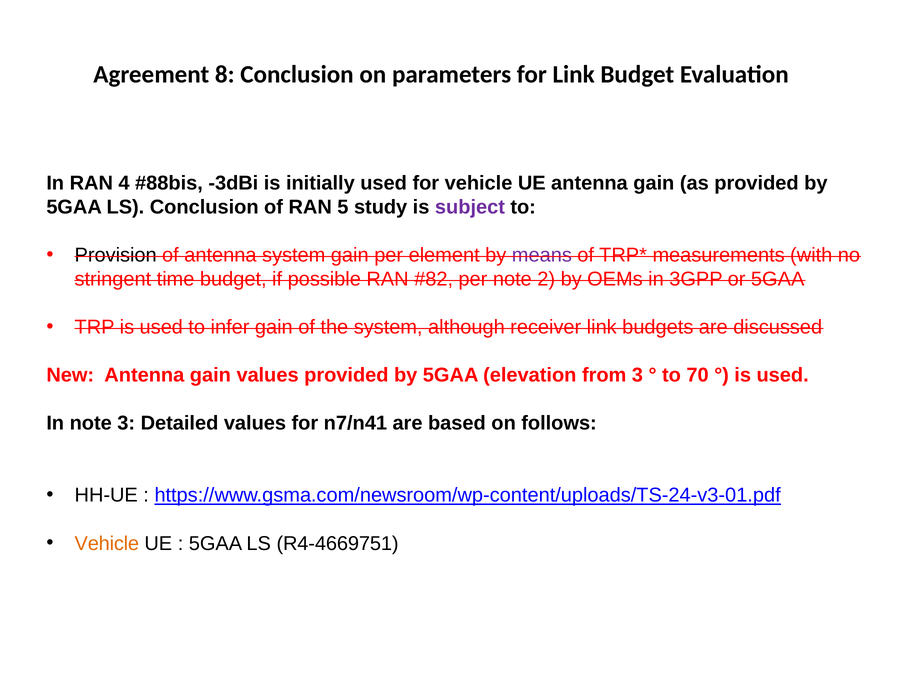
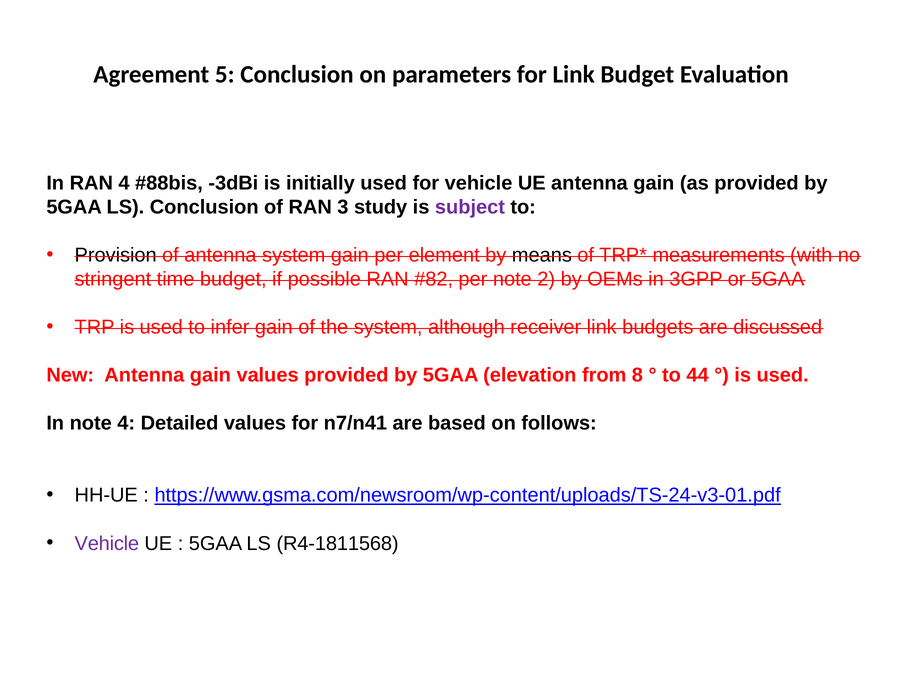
8: 8 -> 5
5: 5 -> 3
means colour: purple -> black
from 3: 3 -> 8
70: 70 -> 44
note 3: 3 -> 4
Vehicle at (107, 544) colour: orange -> purple
R4-4669751: R4-4669751 -> R4-1811568
